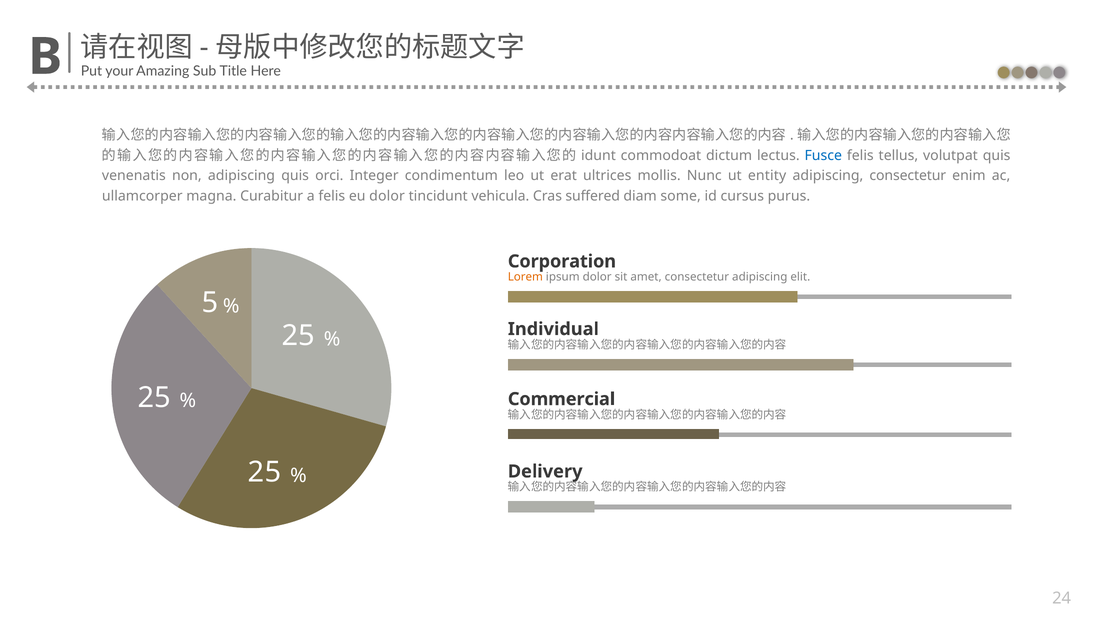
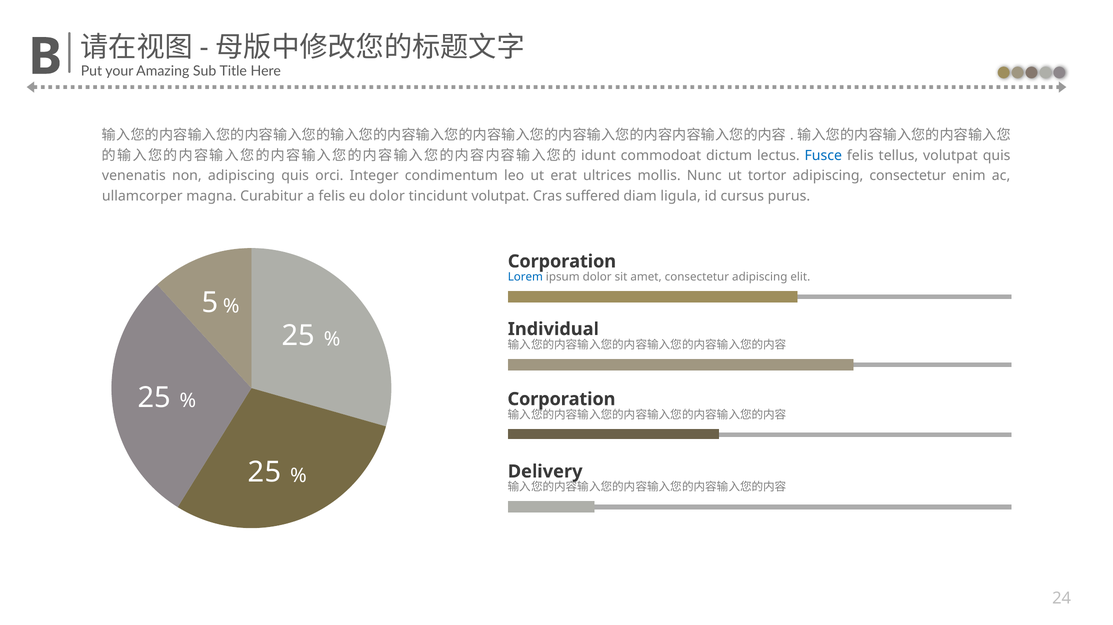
entity: entity -> tortor
tincidunt vehicula: vehicula -> volutpat
some: some -> ligula
Lorem colour: orange -> blue
Commercial at (561, 399): Commercial -> Corporation
